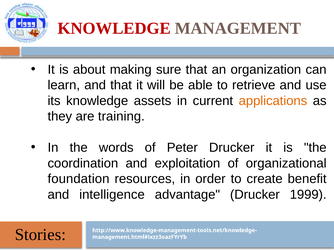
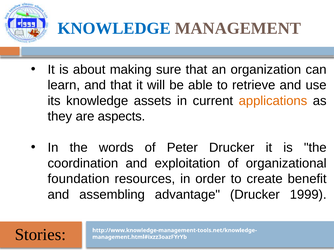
KNOWLEDGE at (114, 28) colour: red -> blue
training: training -> aspects
intelligence: intelligence -> assembling
